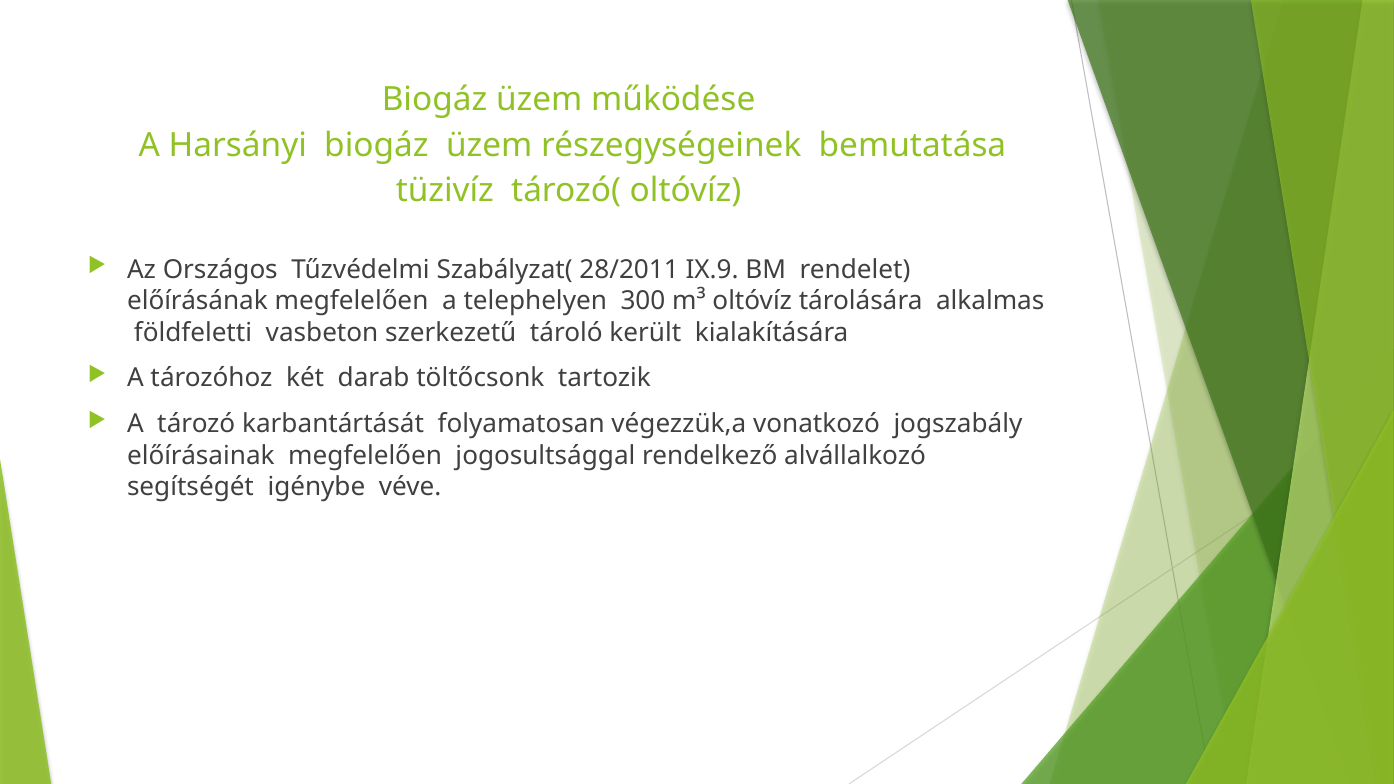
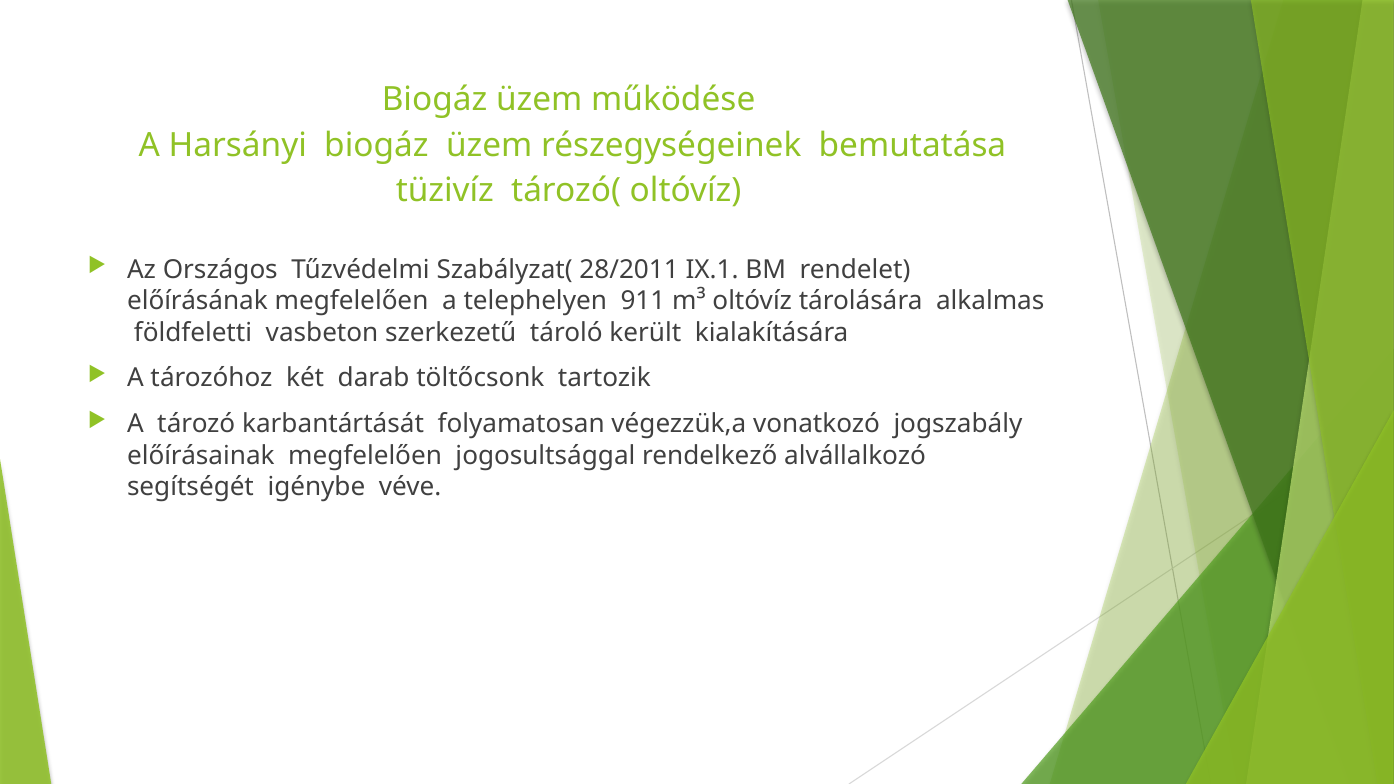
IX.9: IX.9 -> IX.1
300: 300 -> 911
